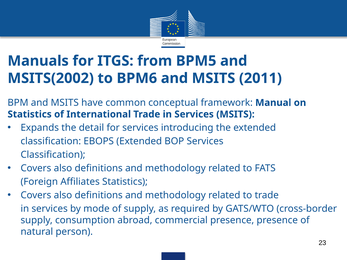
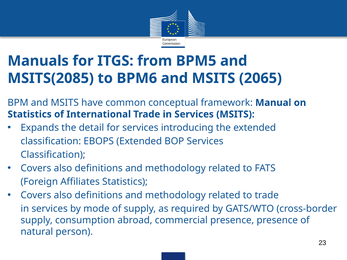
MSITS(2002: MSITS(2002 -> MSITS(2085
2011: 2011 -> 2065
